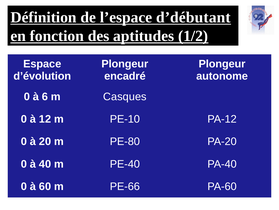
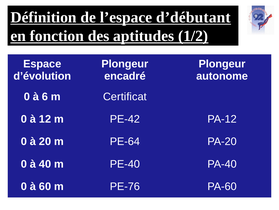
Casques: Casques -> Certificat
PE-10: PE-10 -> PE-42
PE-80: PE-80 -> PE-64
PE-66: PE-66 -> PE-76
